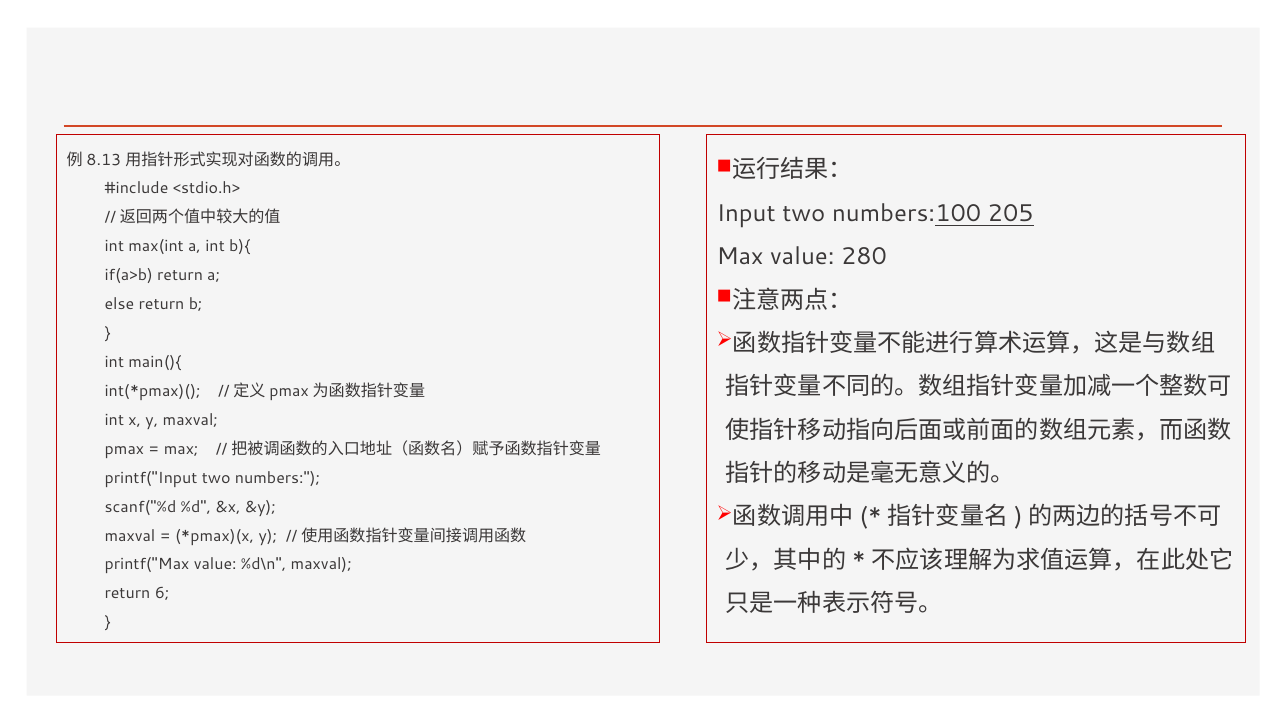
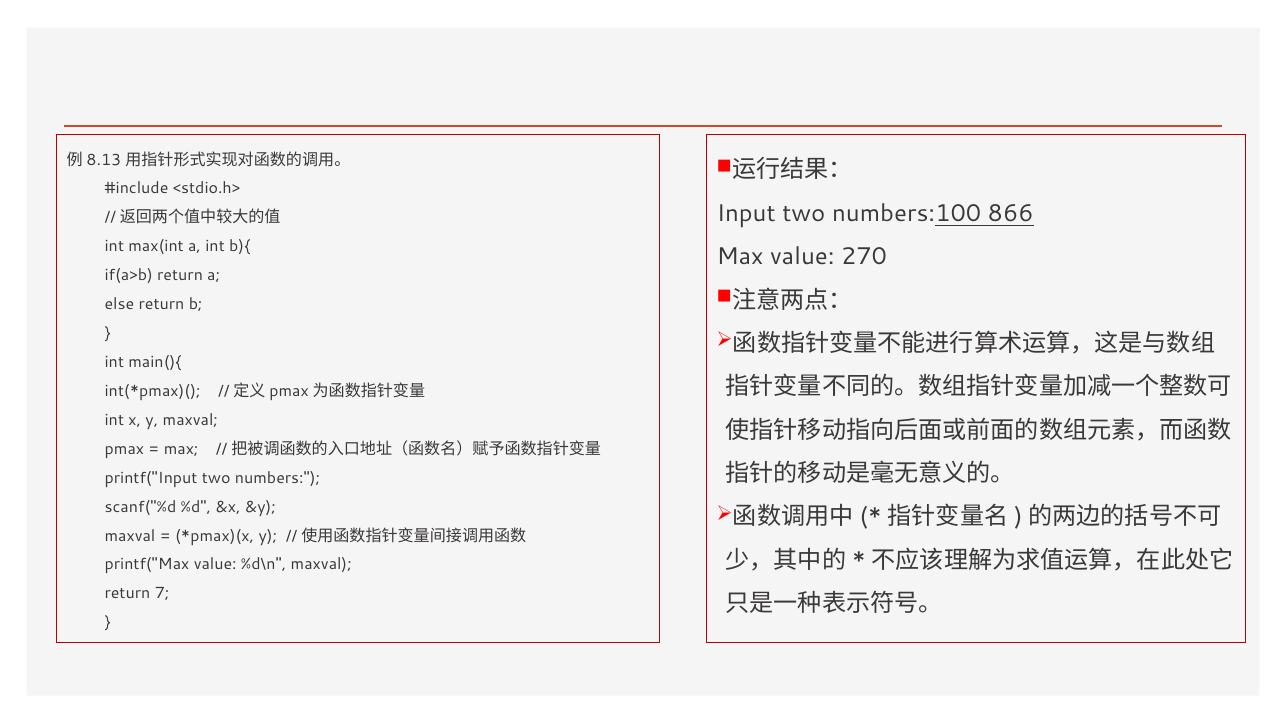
205: 205 -> 866
280: 280 -> 270
6: 6 -> 7
